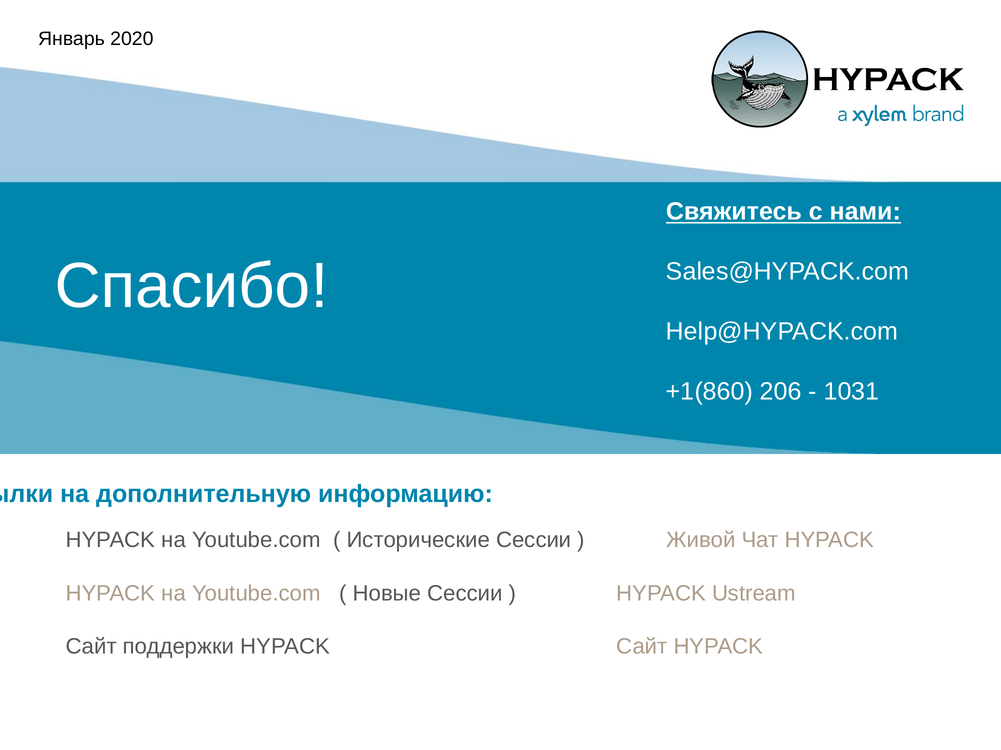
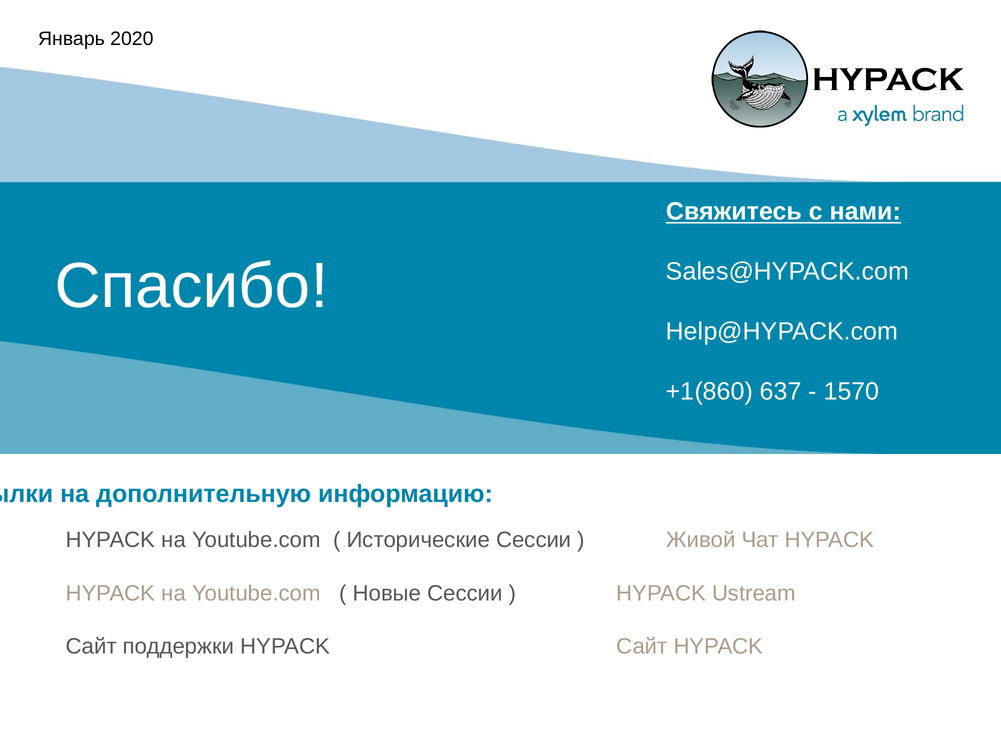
206: 206 -> 637
1031: 1031 -> 1570
